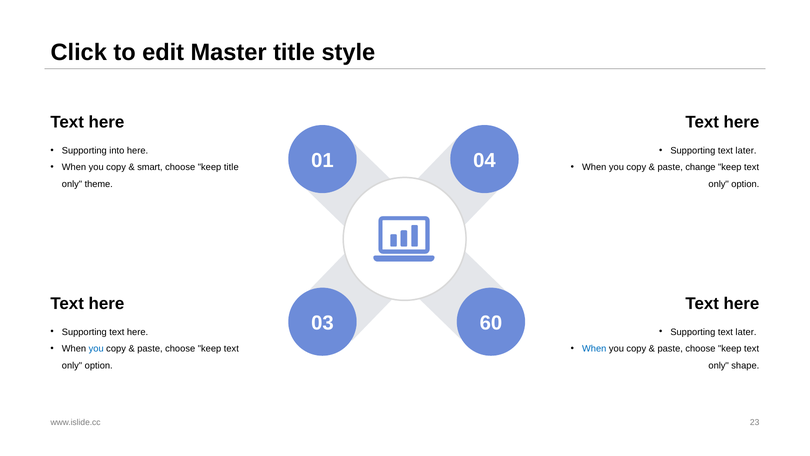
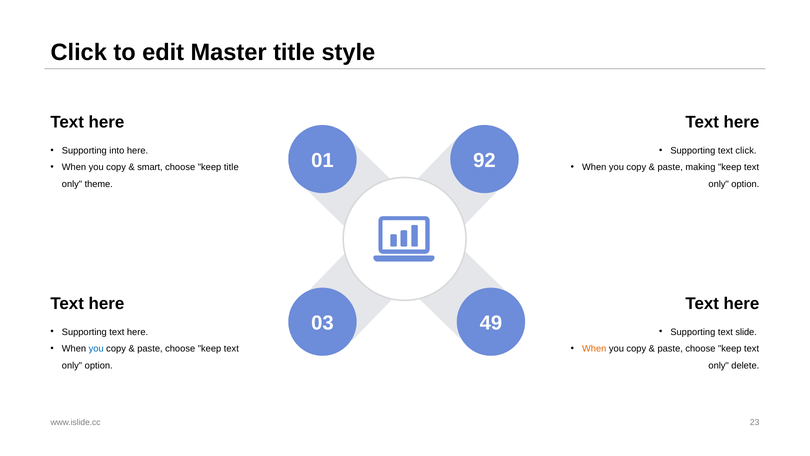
later at (746, 150): later -> click
04: 04 -> 92
change: change -> making
60: 60 -> 49
later at (746, 332): later -> slide
When at (594, 348) colour: blue -> orange
shape: shape -> delete
